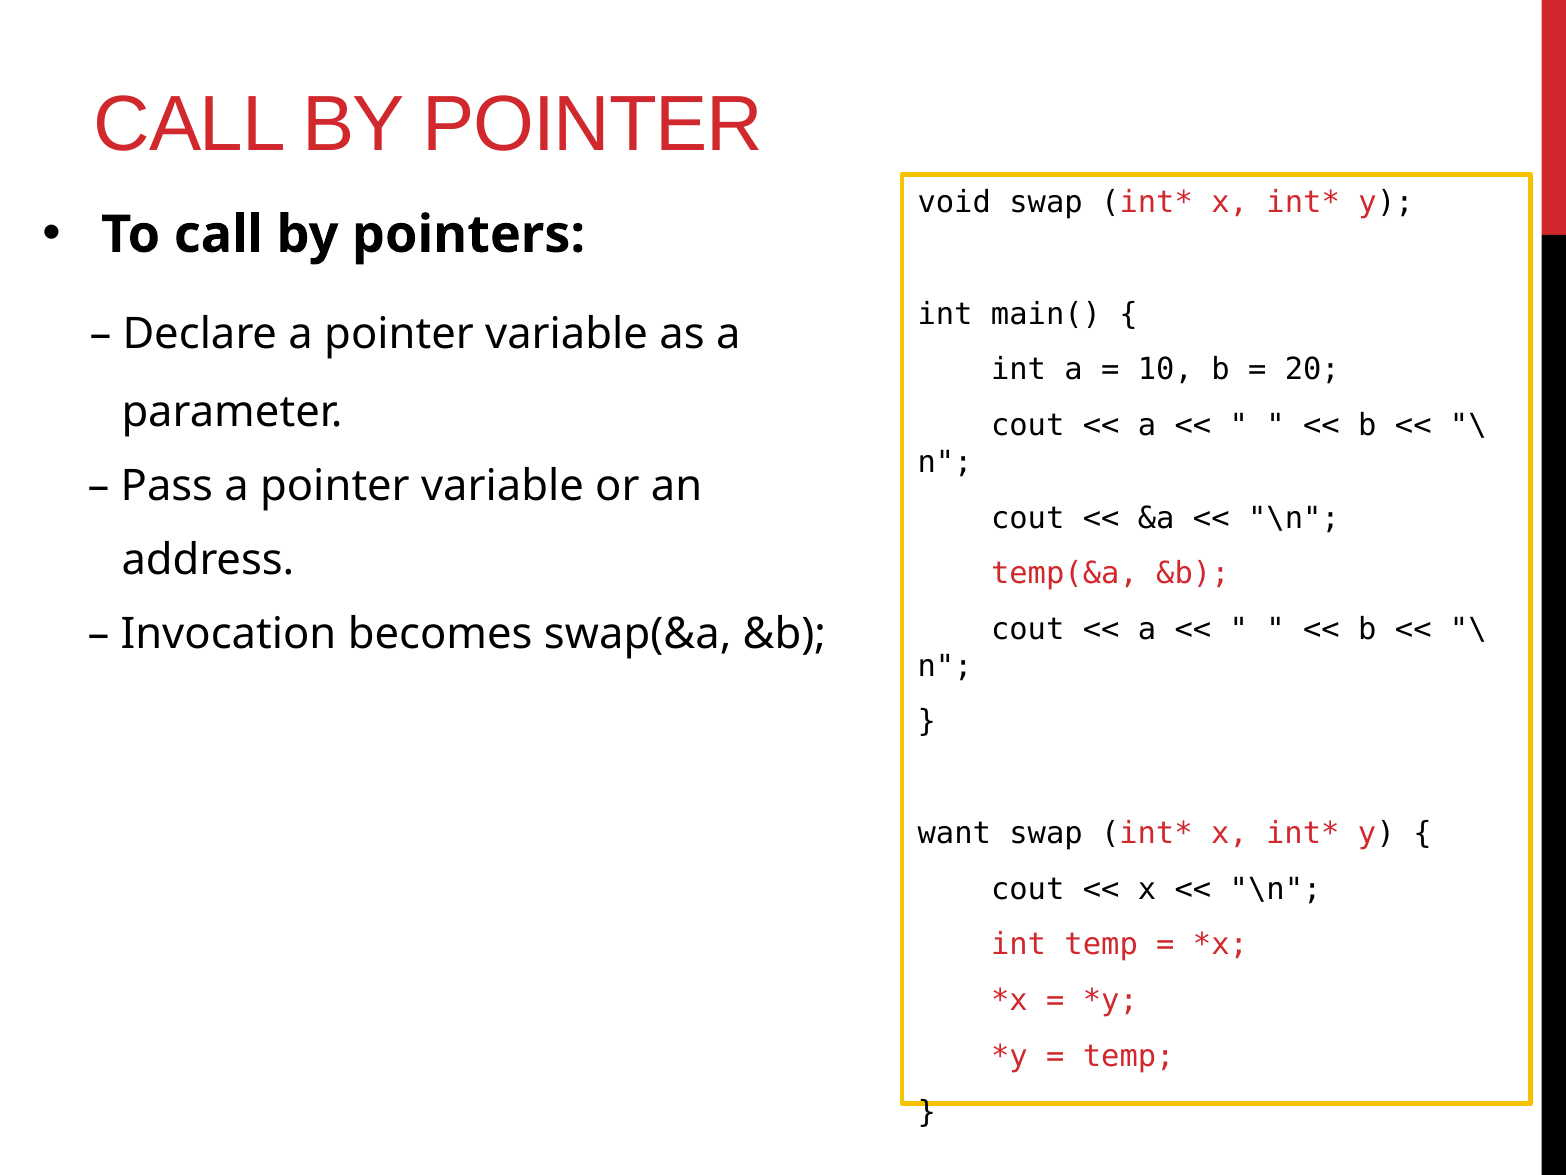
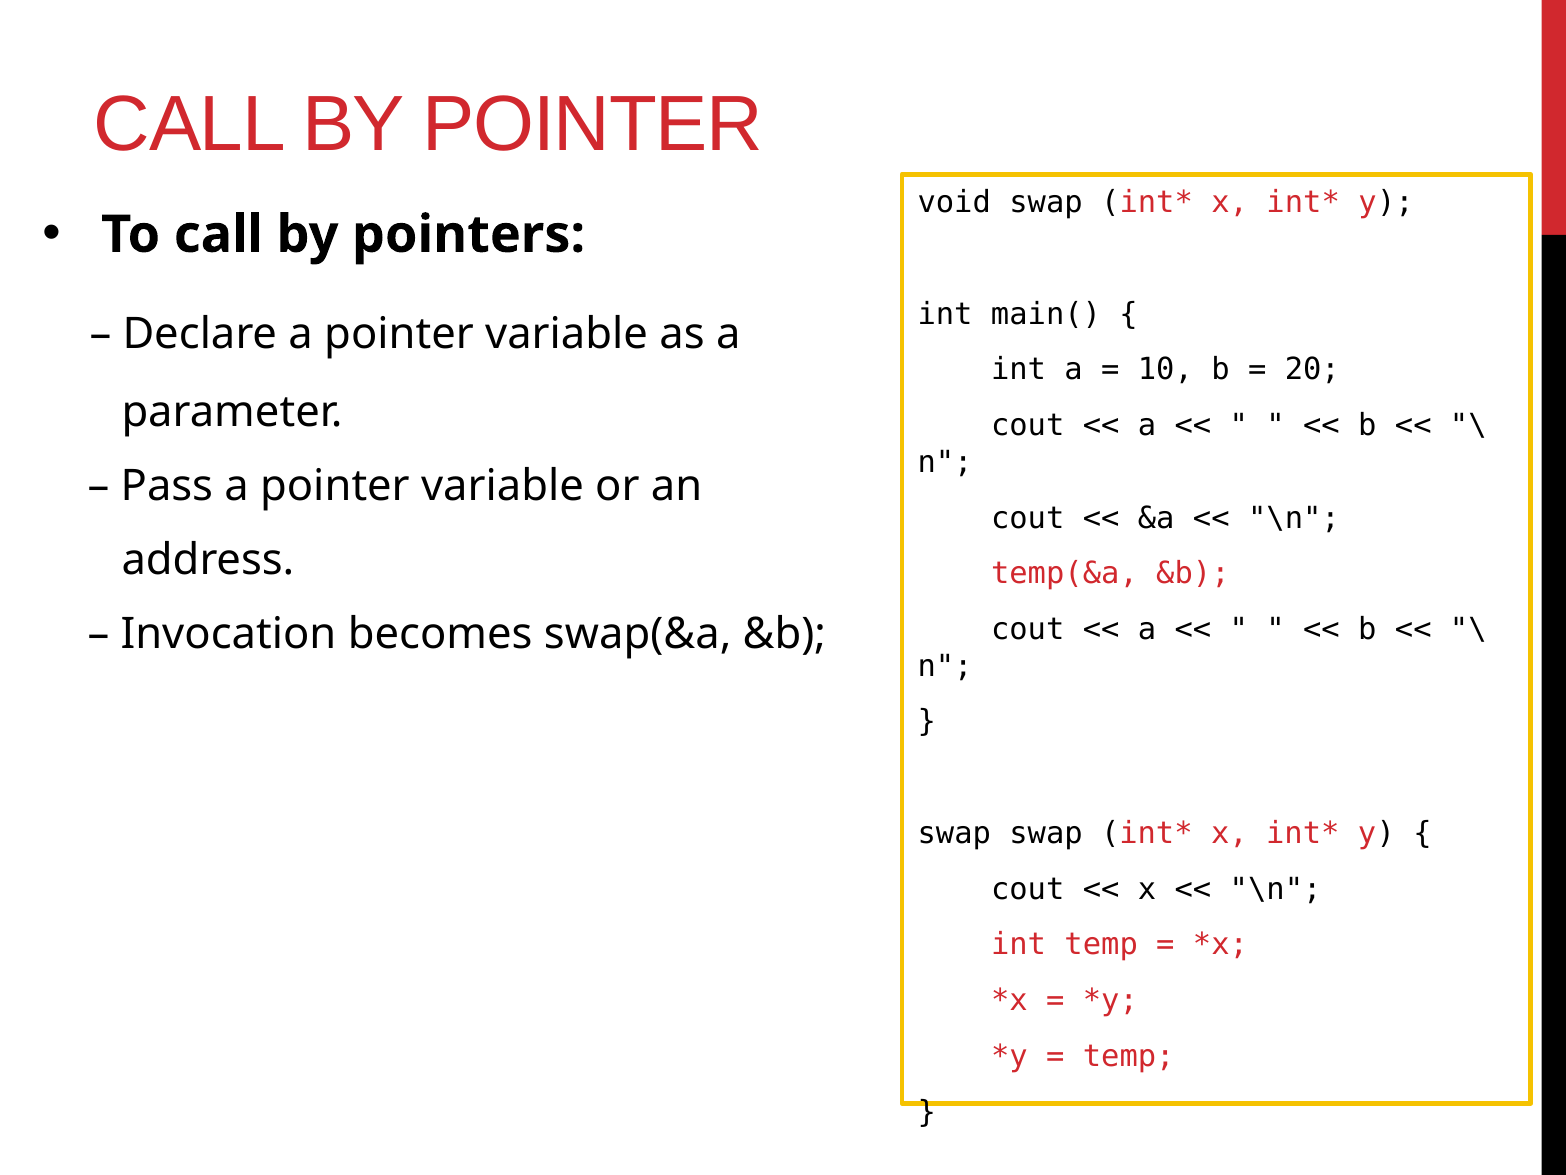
want at (954, 833): want -> swap
